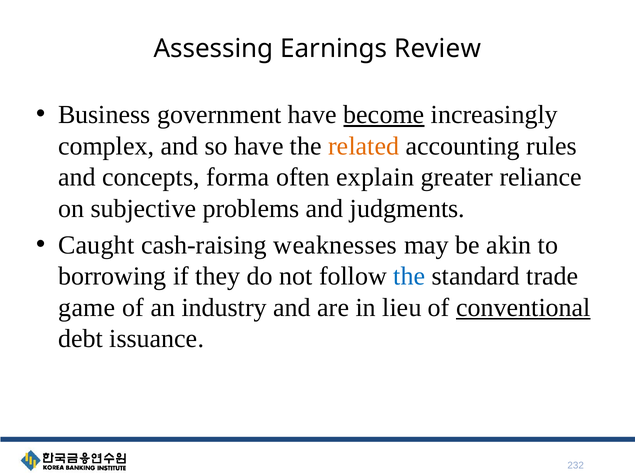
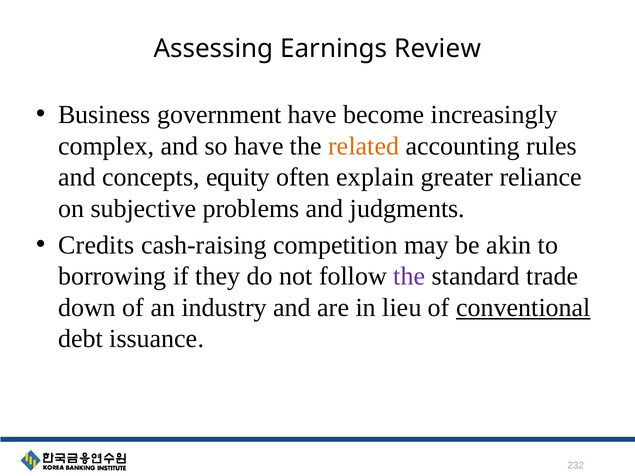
become underline: present -> none
forma: forma -> equity
Caught: Caught -> Credits
weaknesses: weaknesses -> competition
the at (409, 276) colour: blue -> purple
game: game -> down
